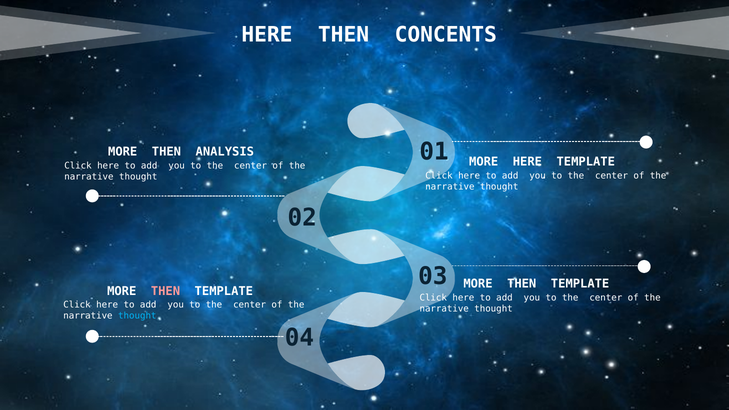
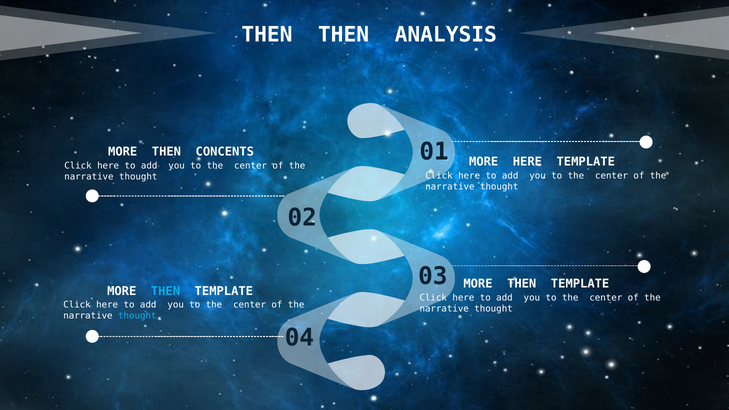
HERE at (267, 35): HERE -> THEN
CONCENTS: CONCENTS -> ANALYSIS
ANALYSIS: ANALYSIS -> CONCENTS
THEN at (165, 291) colour: pink -> light blue
